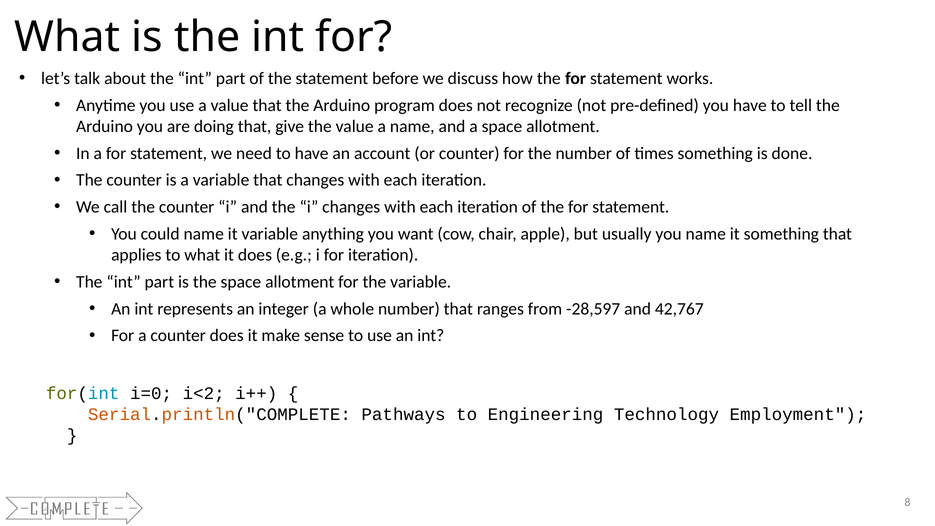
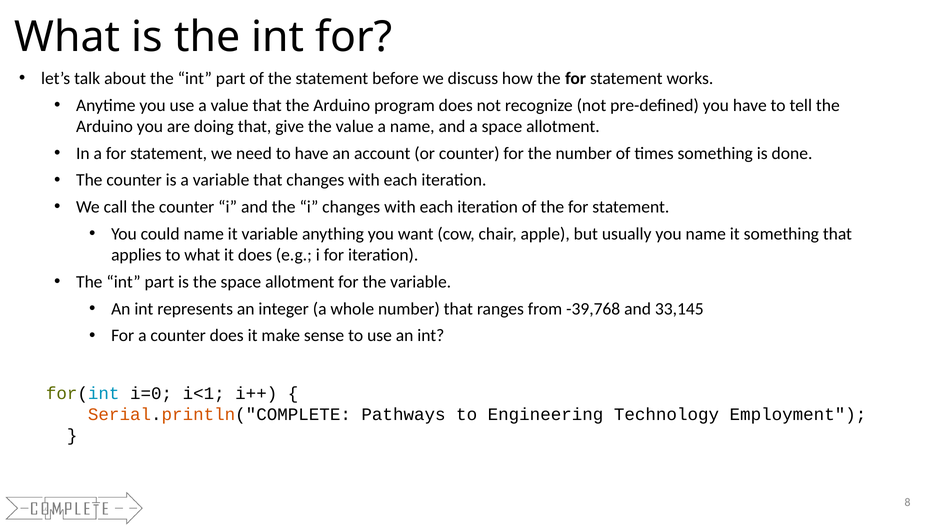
-28,597: -28,597 -> -39,768
42,767: 42,767 -> 33,145
i<2: i<2 -> i<1
